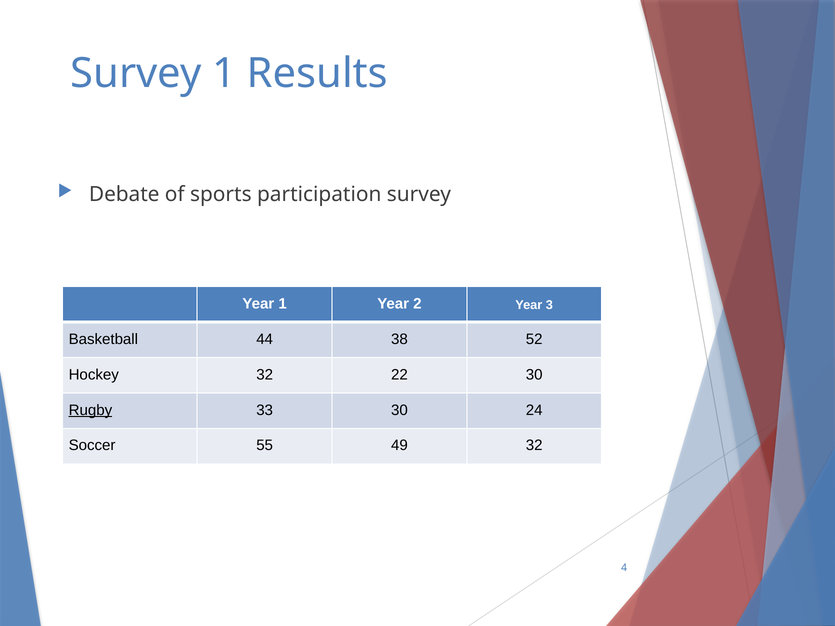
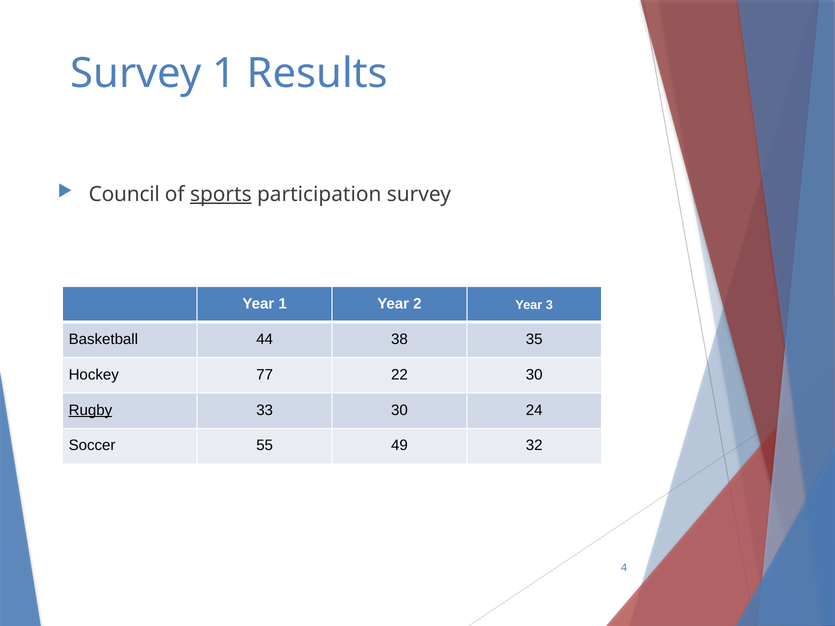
Debate: Debate -> Council
sports underline: none -> present
52: 52 -> 35
Hockey 32: 32 -> 77
